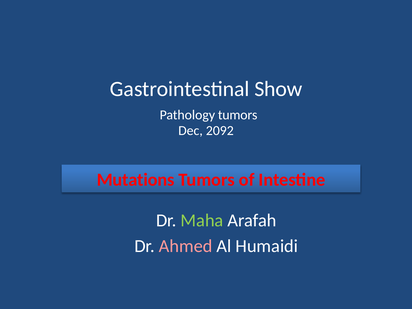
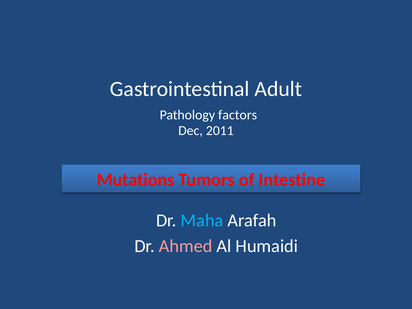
Show: Show -> Adult
Pathology tumors: tumors -> factors
2092: 2092 -> 2011
Maha colour: light green -> light blue
